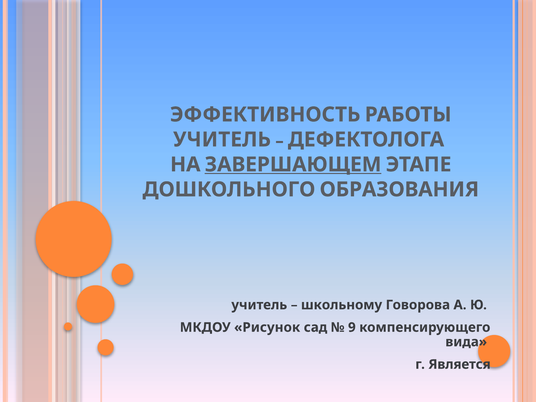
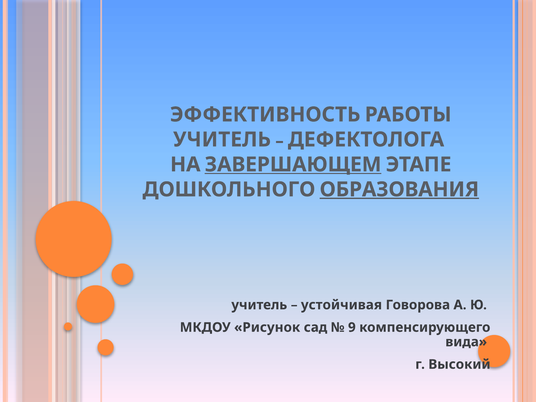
ОБРАЗОВАНИЯ underline: none -> present
школьному: школьному -> устойчивая
Является: Является -> Высокий
